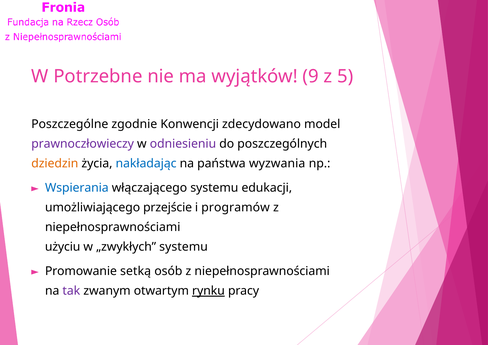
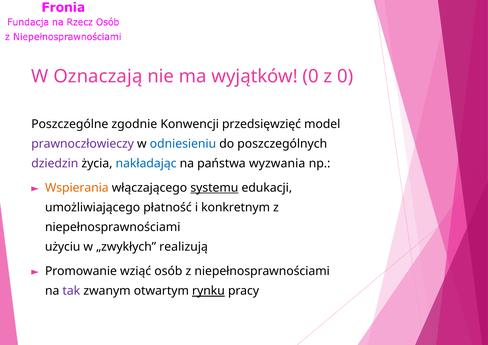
Potrzebne: Potrzebne -> Oznaczają
wyjątków 9: 9 -> 0
z 5: 5 -> 0
zdecydowano: zdecydowano -> przedsięwzięć
odniesieniu colour: purple -> blue
dziedzin colour: orange -> purple
Wspierania colour: blue -> orange
systemu at (214, 188) underline: none -> present
przejście: przejście -> płatność
programów: programów -> konkretnym
„zwykłych systemu: systemu -> realizują
setką: setką -> wziąć
